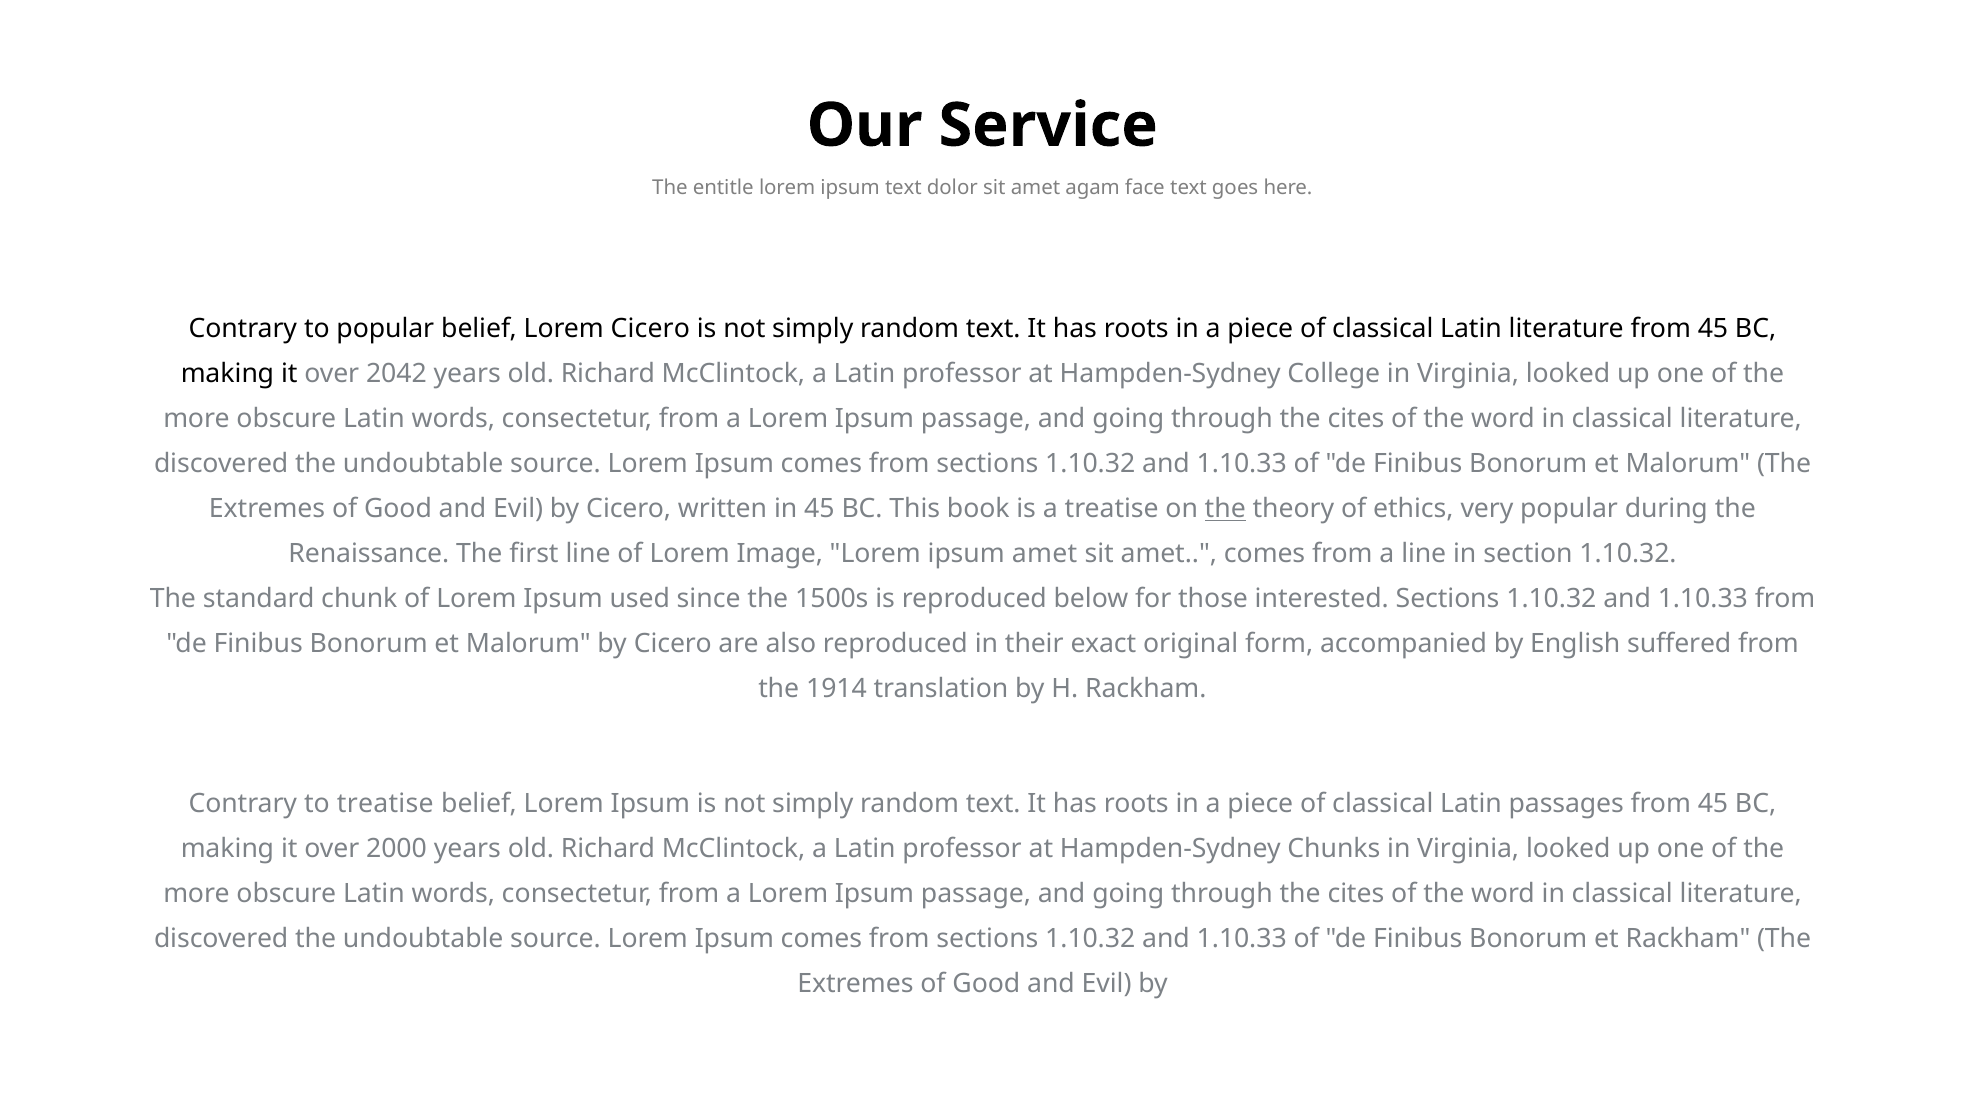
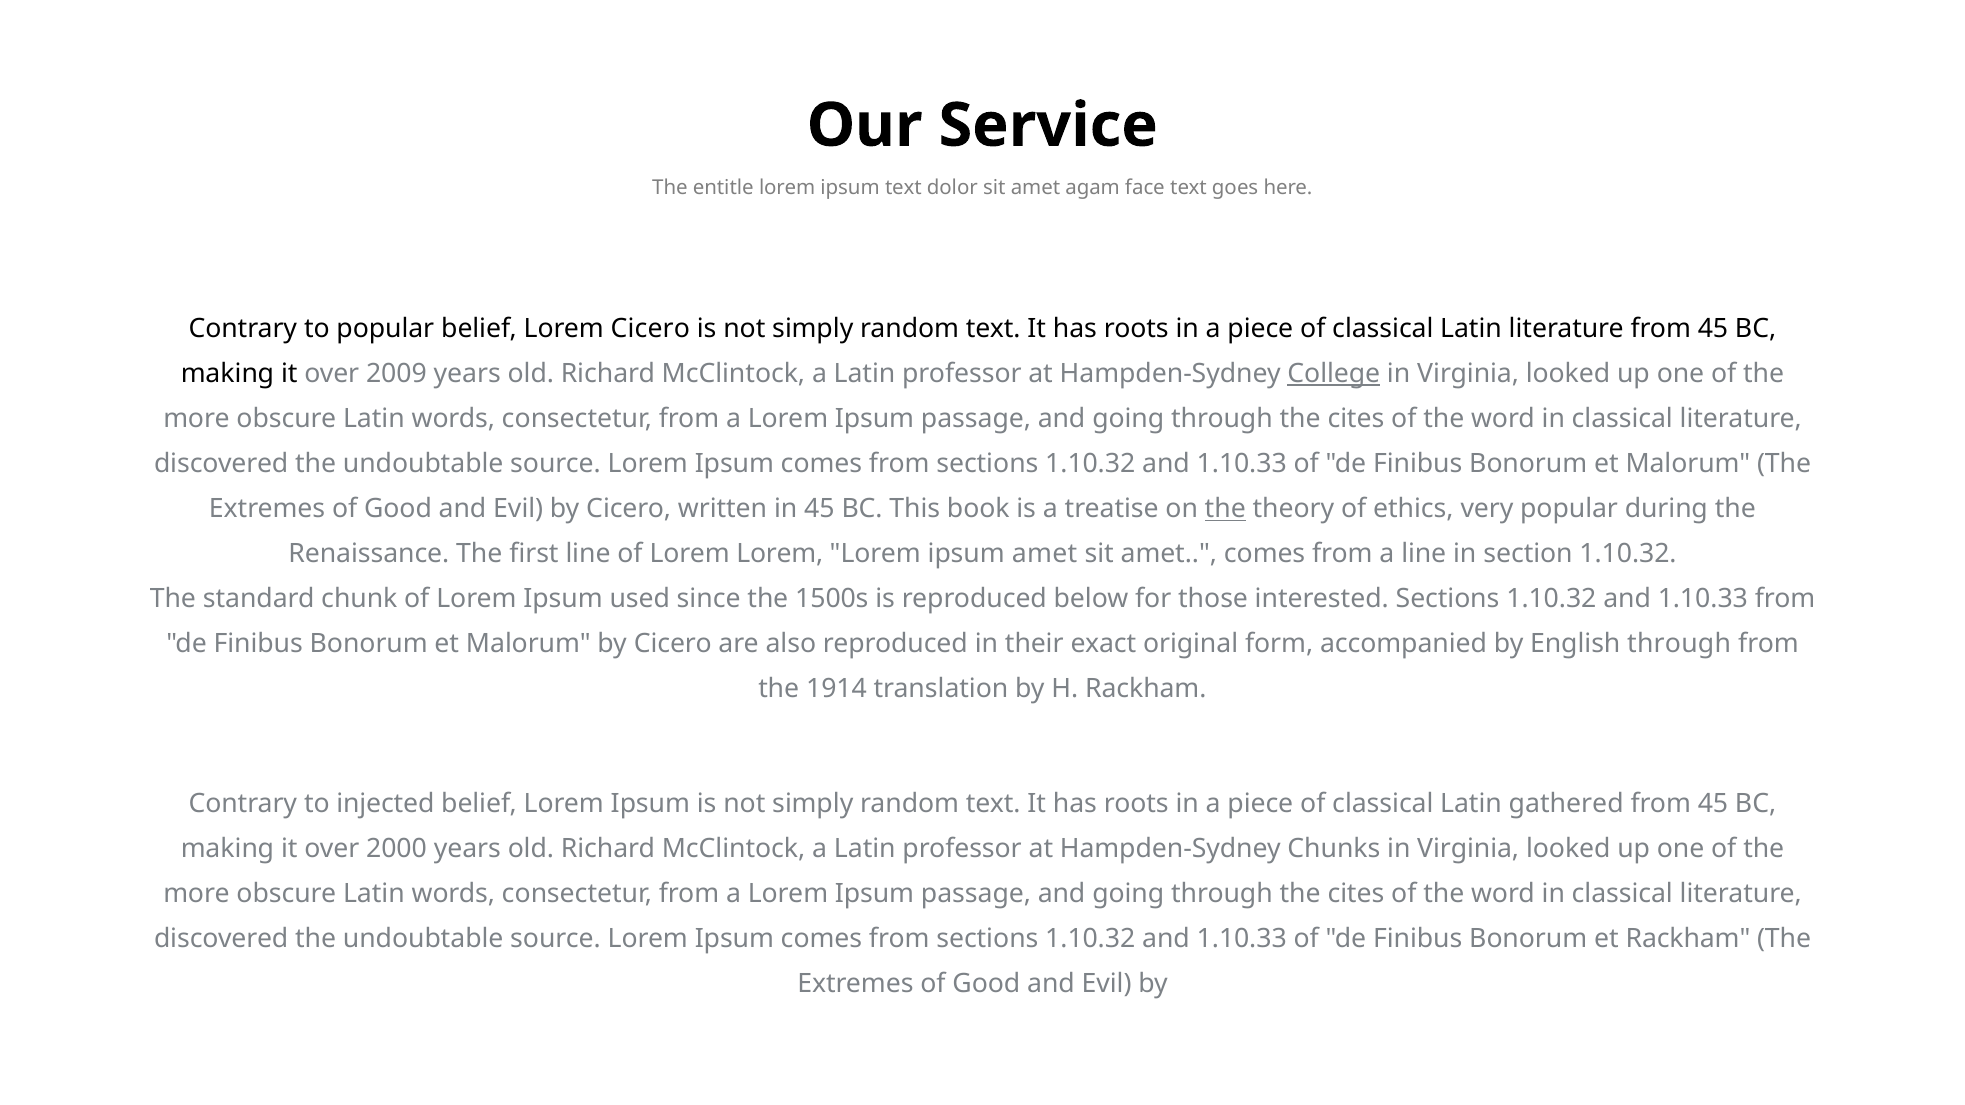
2042: 2042 -> 2009
College underline: none -> present
of Lorem Image: Image -> Lorem
English suffered: suffered -> through
to treatise: treatise -> injected
passages: passages -> gathered
